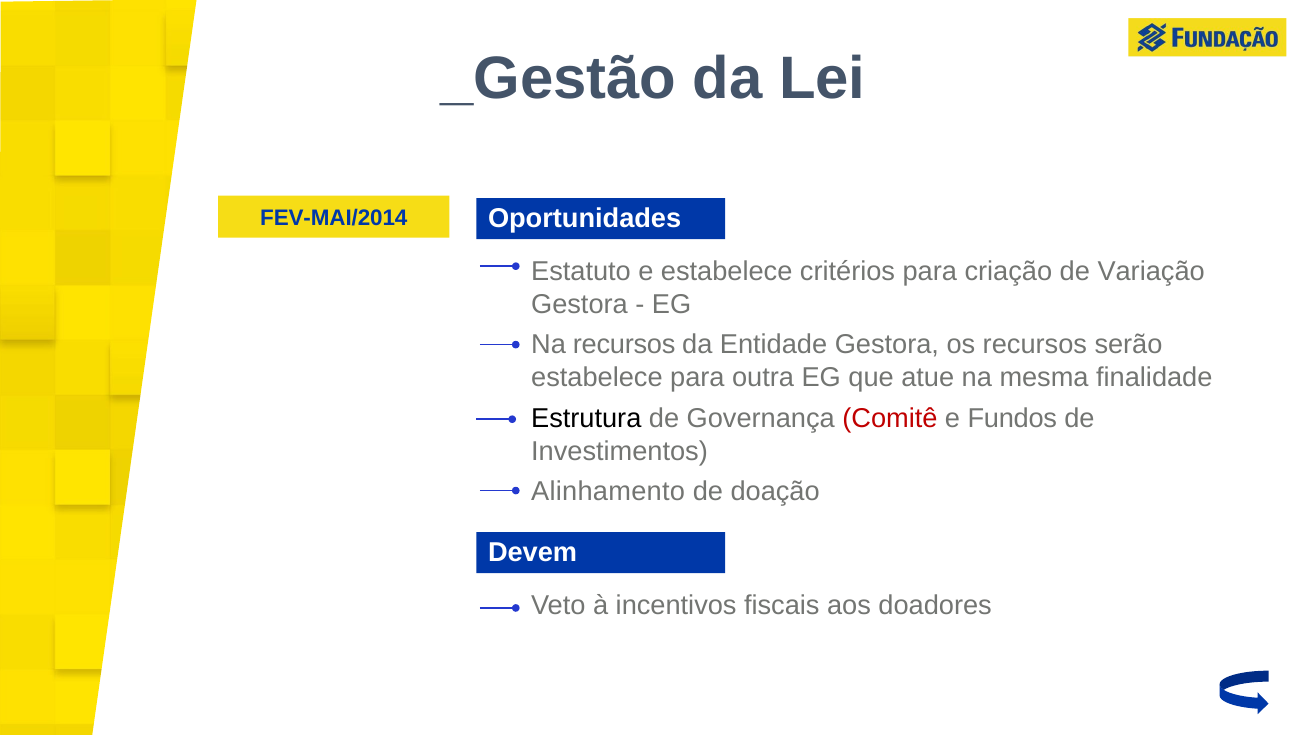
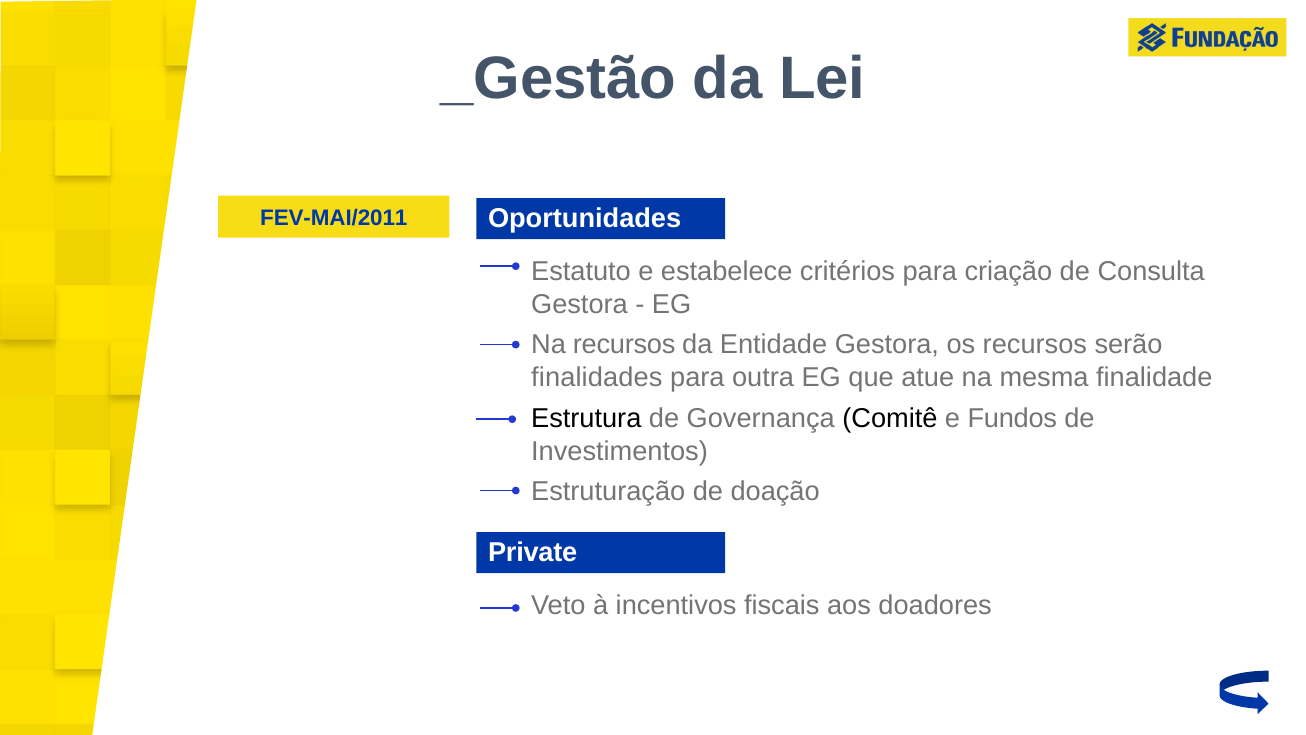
FEV-MAI/2014: FEV-MAI/2014 -> FEV-MAI/2011
Variação: Variação -> Consulta
estabelece at (597, 378): estabelece -> finalidades
Comitê colour: red -> black
Alinhamento: Alinhamento -> Estruturação
Devem: Devem -> Private
